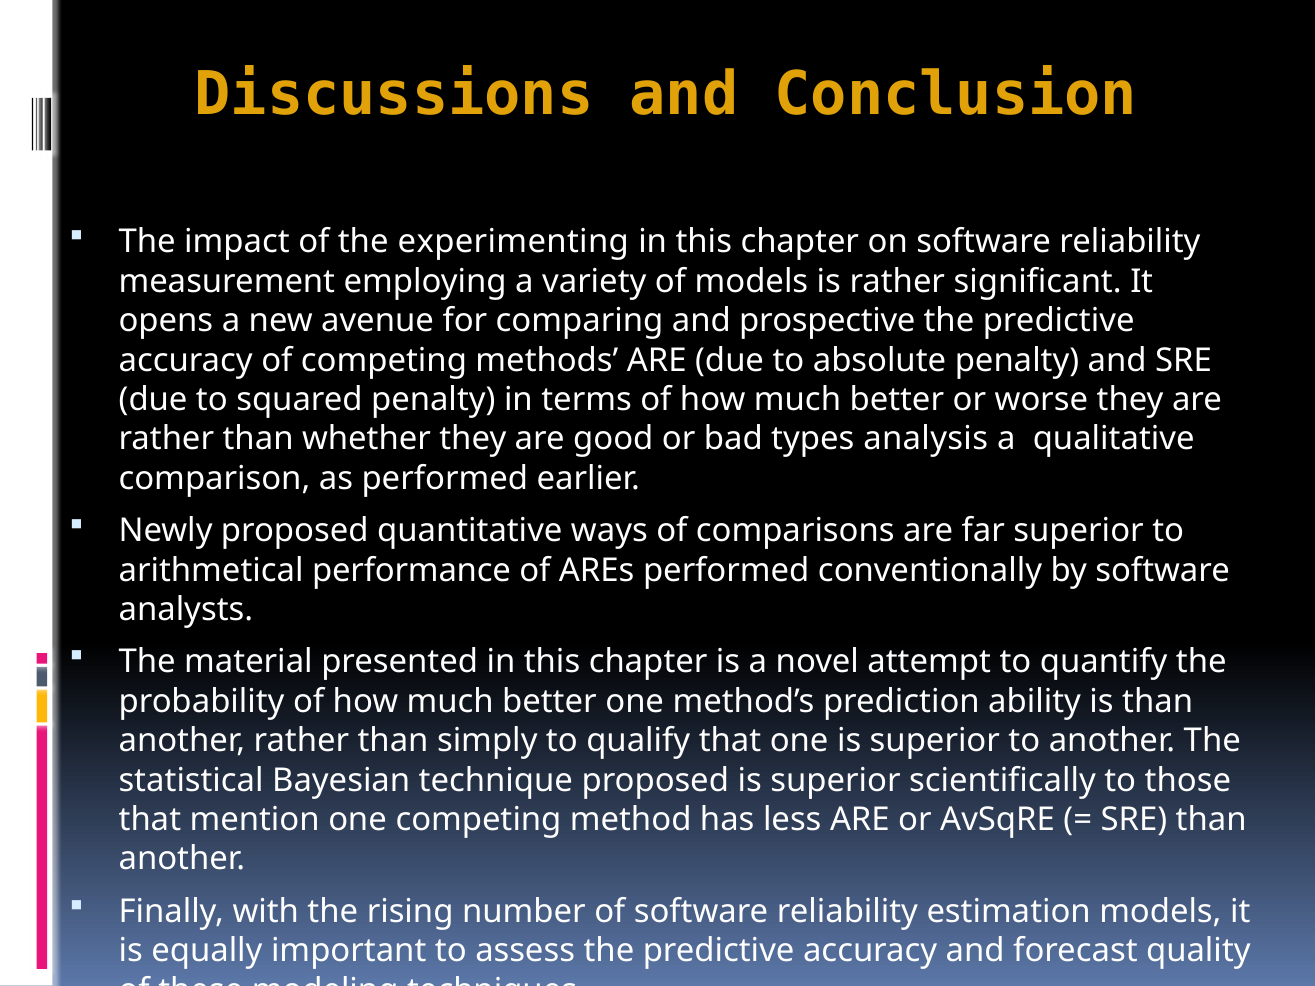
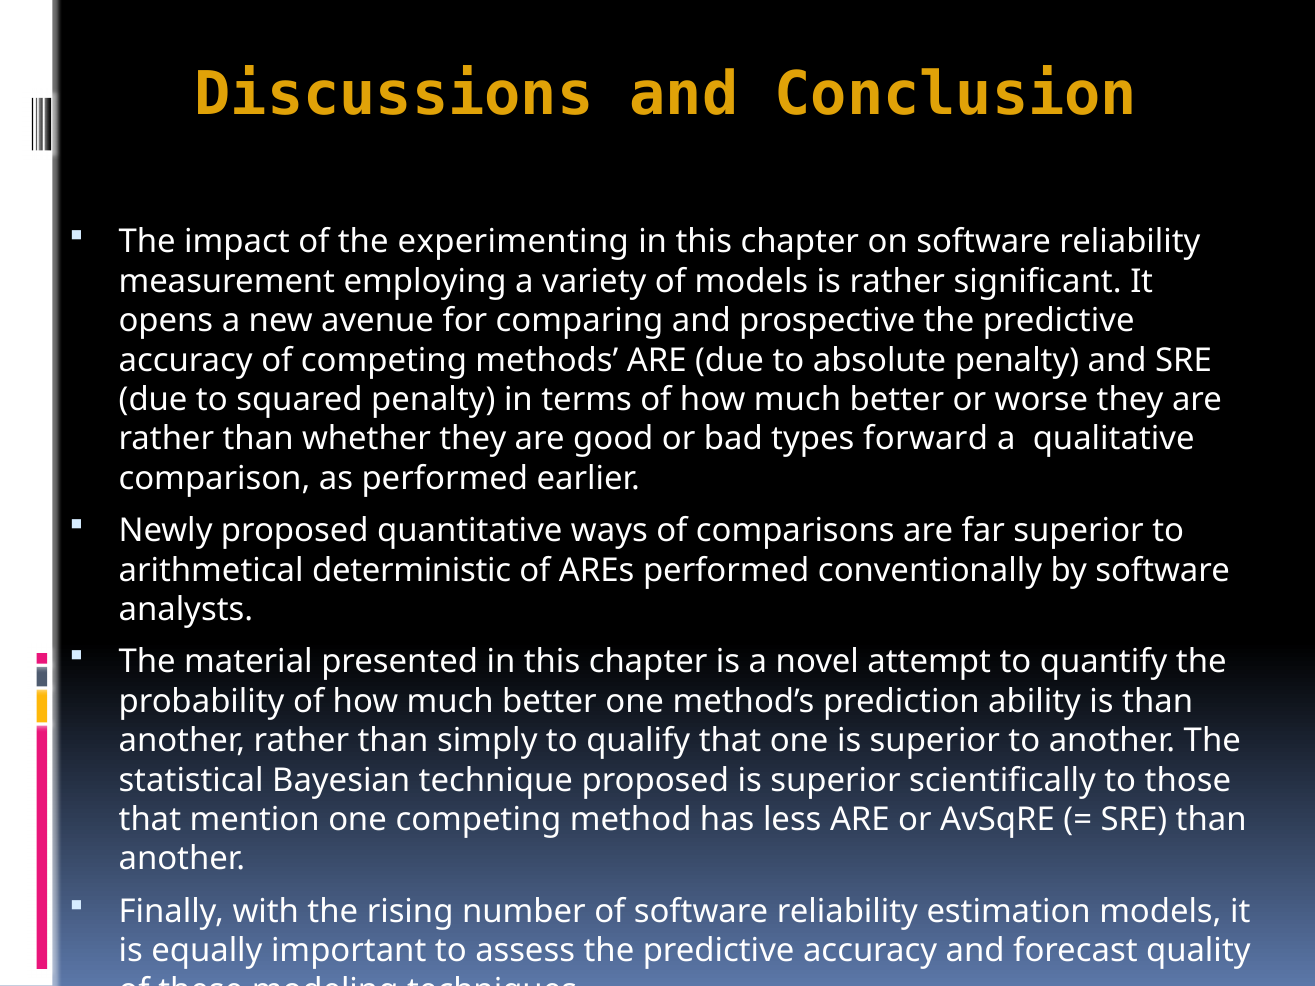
analysis: analysis -> forward
performance: performance -> deterministic
